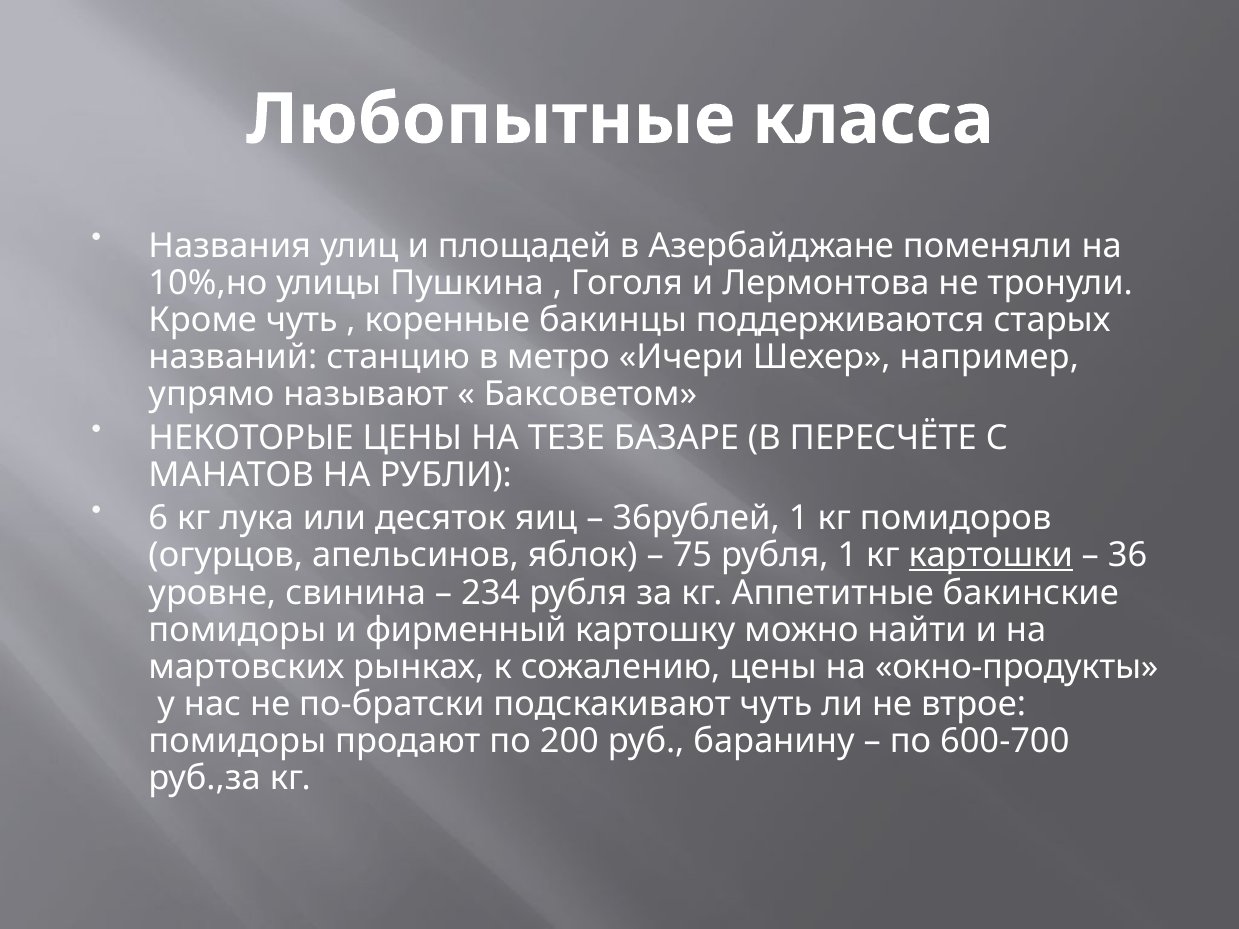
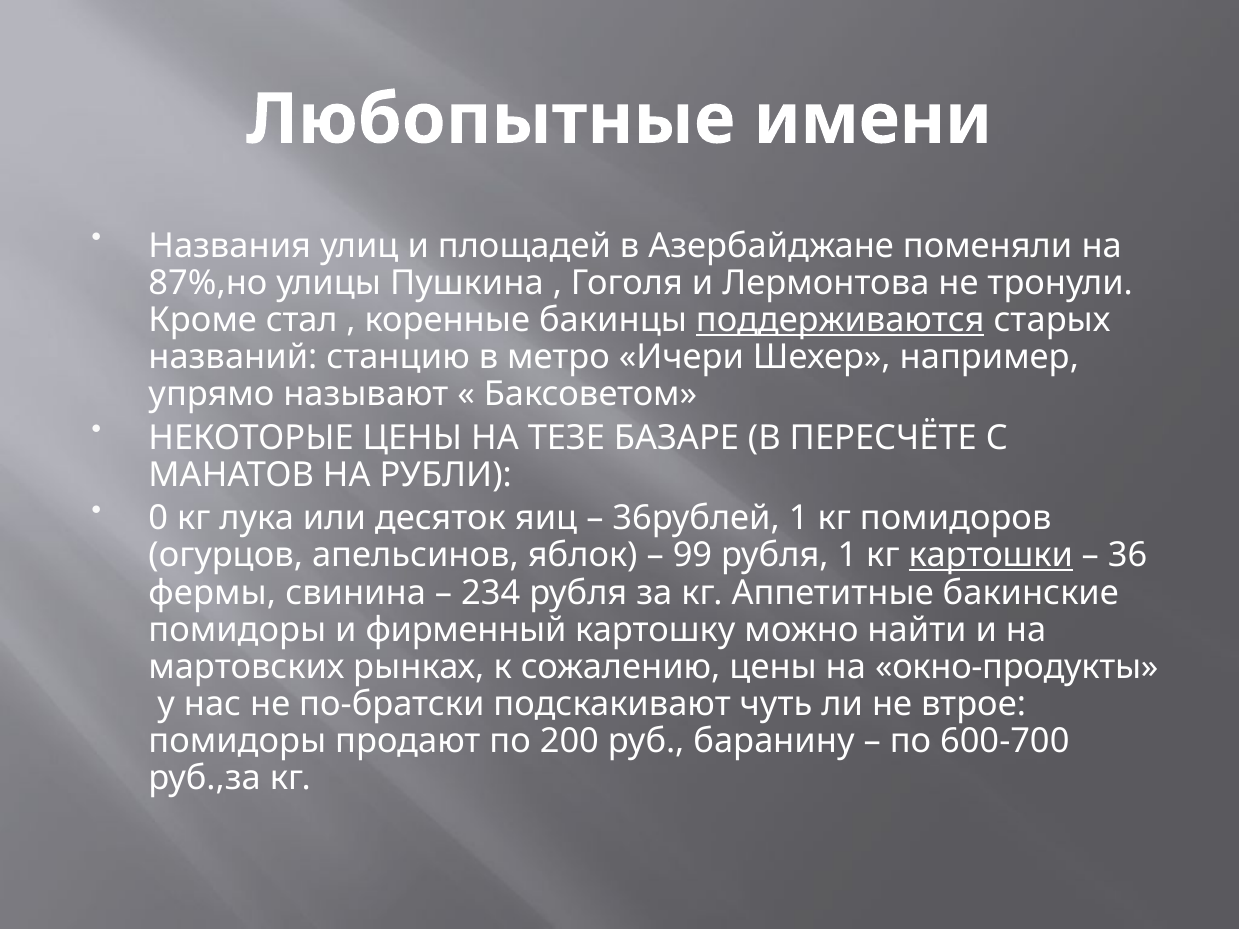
класса: класса -> имени
10%,но: 10%,но -> 87%,но
Кроме чуть: чуть -> стал
поддерживаются underline: none -> present
6: 6 -> 0
75: 75 -> 99
уровне: уровне -> фермы
